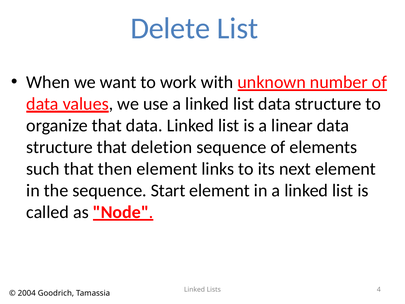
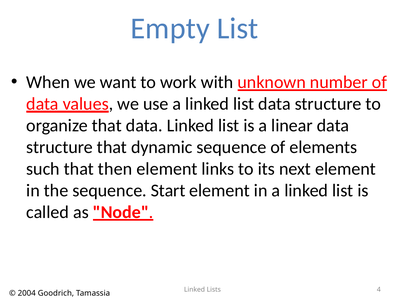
Delete: Delete -> Empty
deletion: deletion -> dynamic
